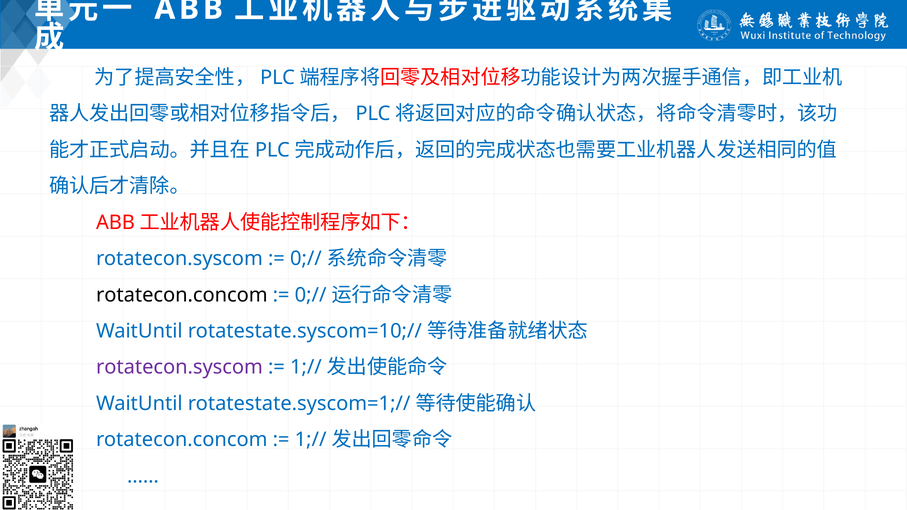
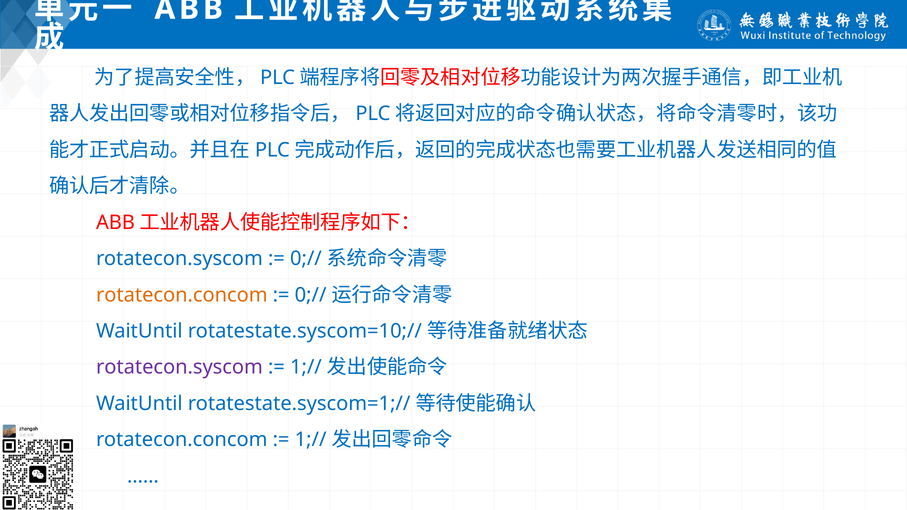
rotatecon.concom at (182, 295) colour: black -> orange
